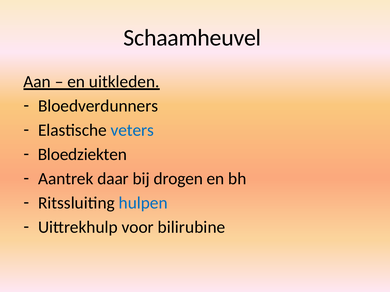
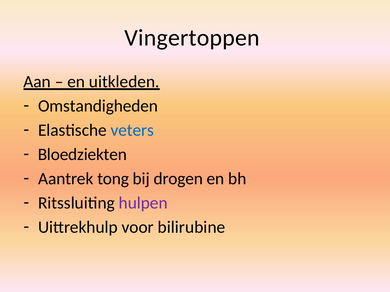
Schaamheuvel: Schaamheuvel -> Vingertoppen
Bloedverdunners: Bloedverdunners -> Omstandigheden
daar: daar -> tong
hulpen colour: blue -> purple
